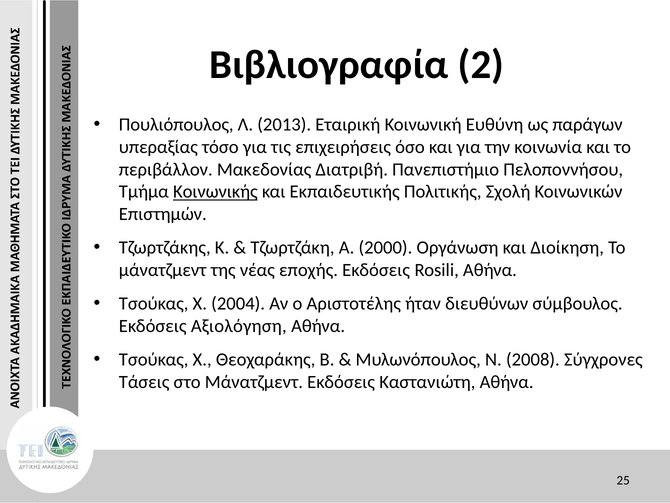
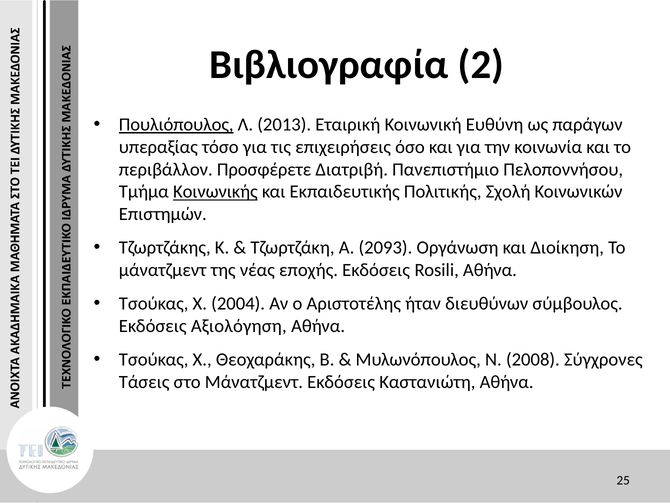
Πουλιόπουλος underline: none -> present
Μακεδονίας: Μακεδονίας -> Προσφέρετε
2000: 2000 -> 2093
